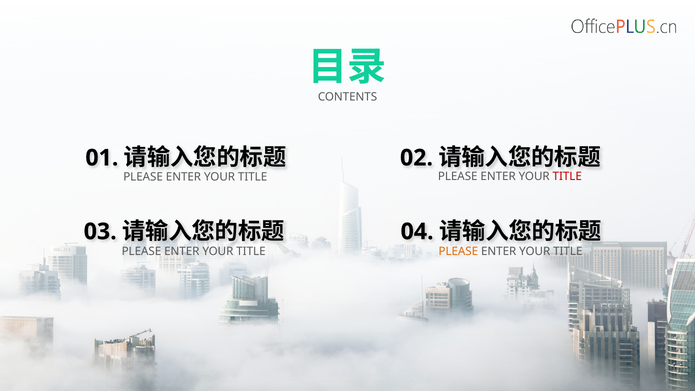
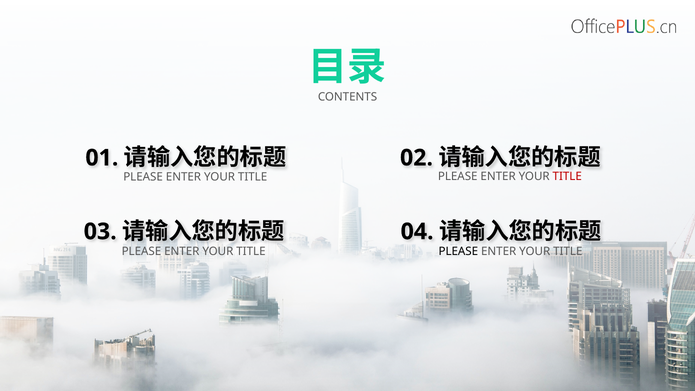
PLEASE at (458, 251) colour: orange -> black
